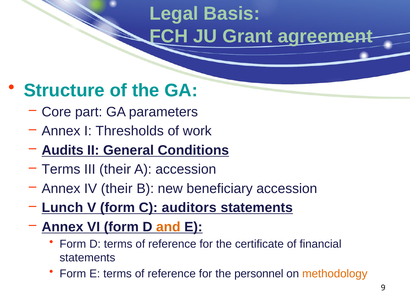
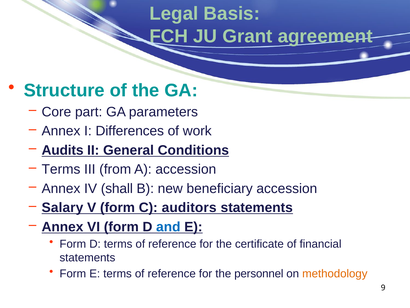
Thresholds: Thresholds -> Differences
III their: their -> from
IV their: their -> shall
Lunch: Lunch -> Salary
and colour: orange -> blue
